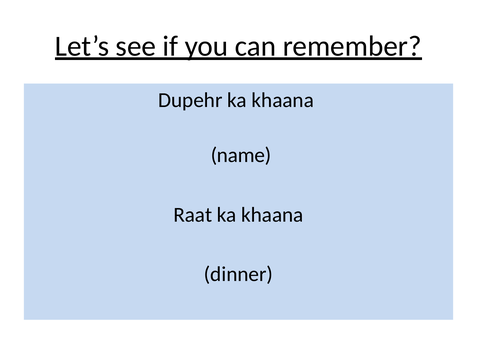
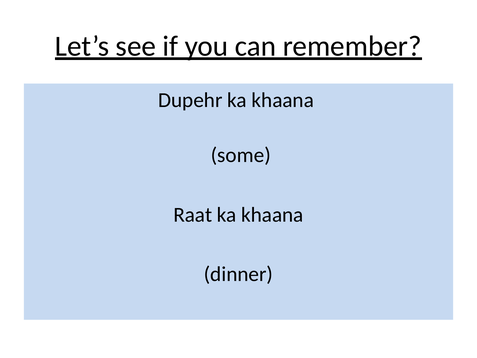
name: name -> some
